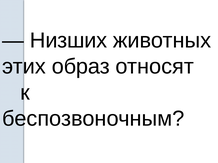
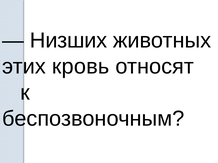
образ: образ -> кровь
